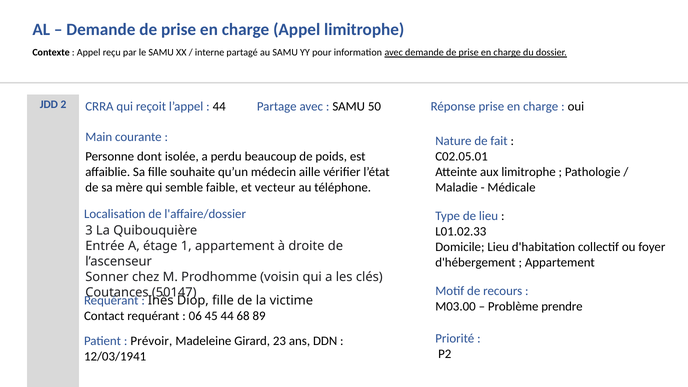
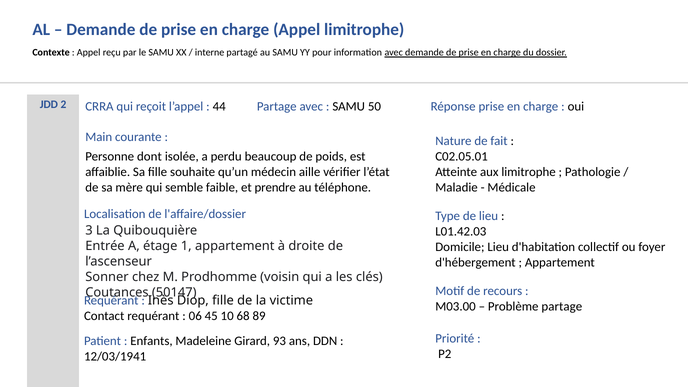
vecteur: vecteur -> prendre
L01.02.33: L01.02.33 -> L01.42.03
Problème prendre: prendre -> partage
45 44: 44 -> 10
Prévoir: Prévoir -> Enfants
23: 23 -> 93
